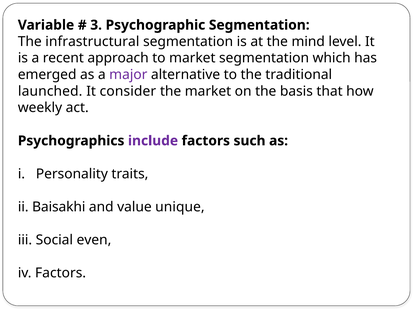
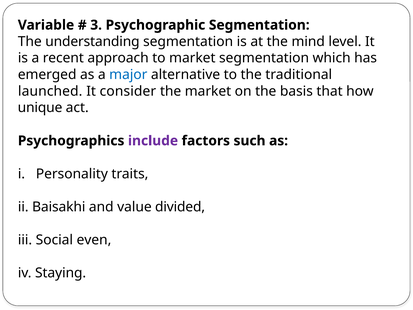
infrastructural: infrastructural -> understanding
major colour: purple -> blue
weekly: weekly -> unique
unique: unique -> divided
iv Factors: Factors -> Staying
